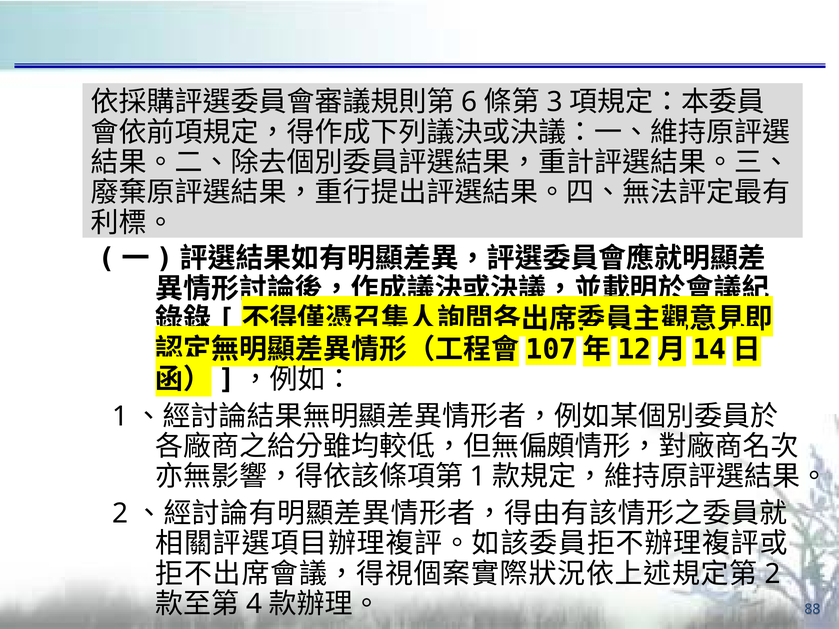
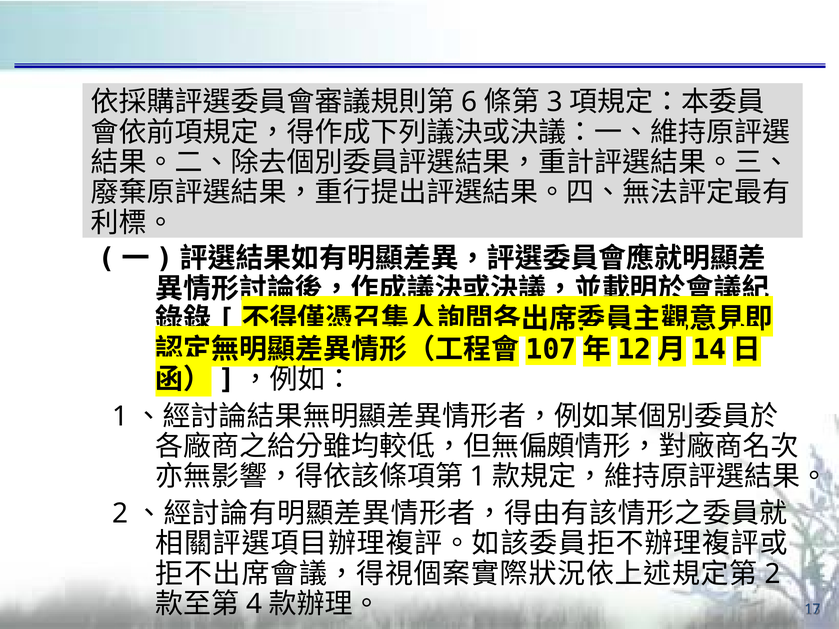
88: 88 -> 17
